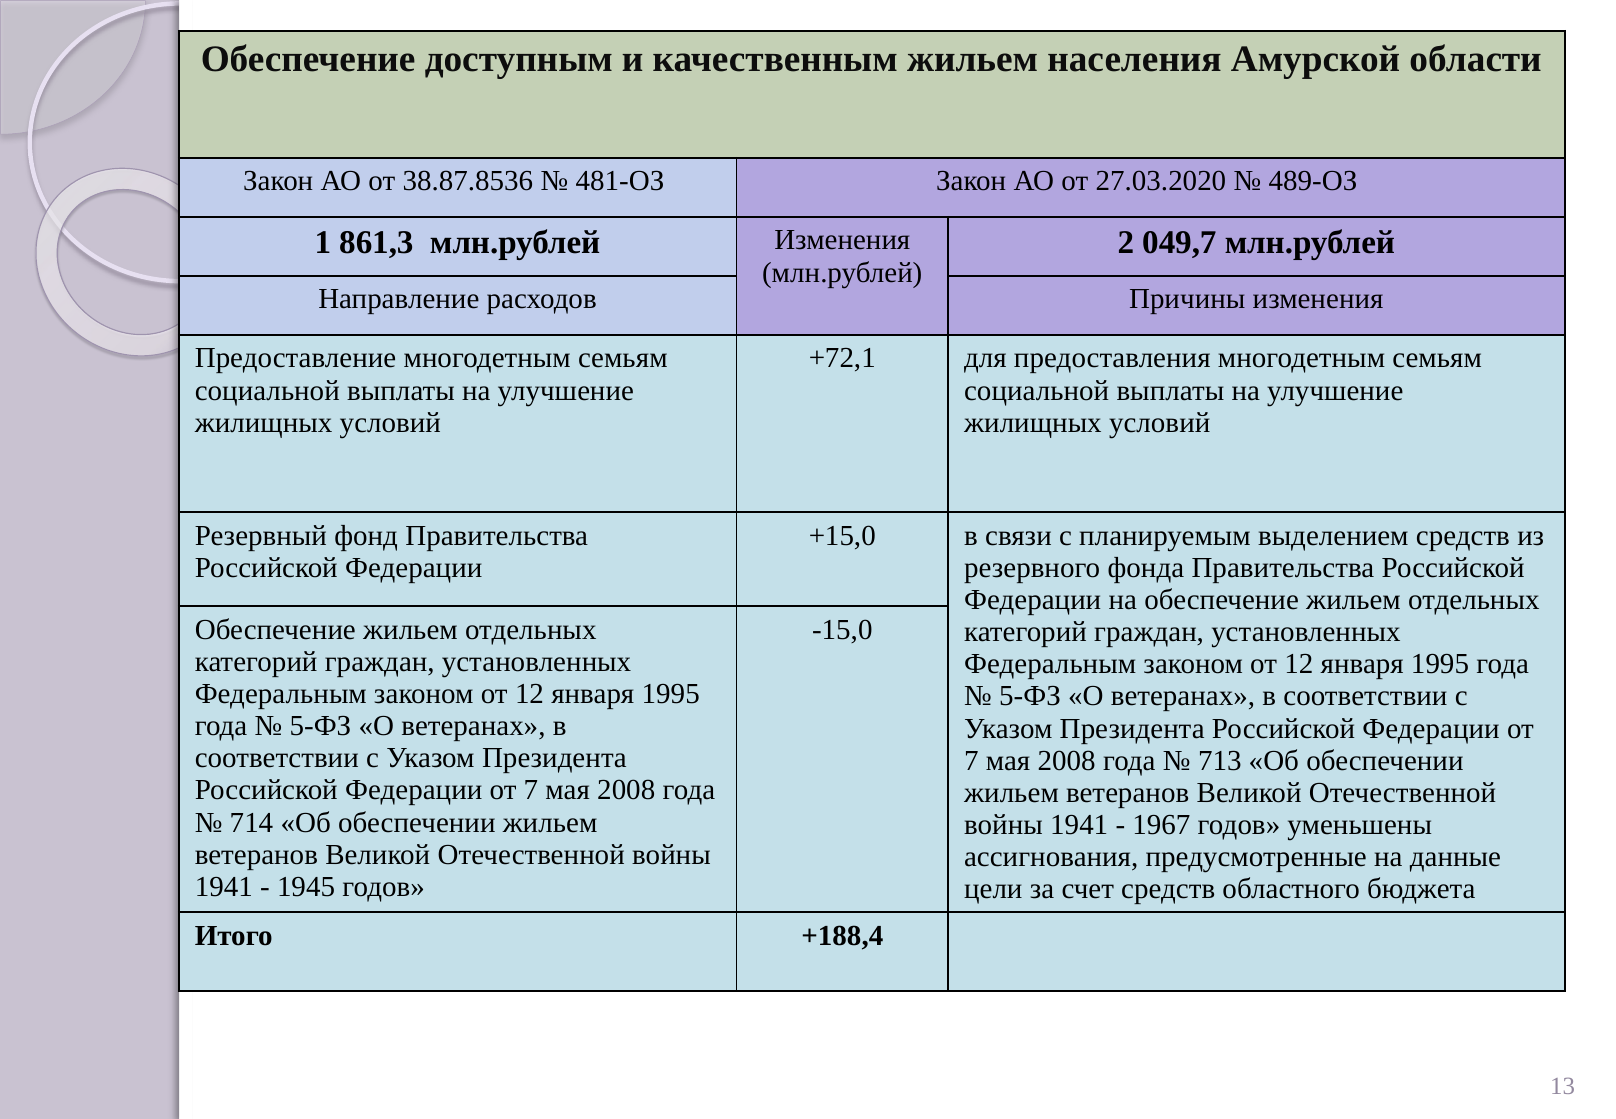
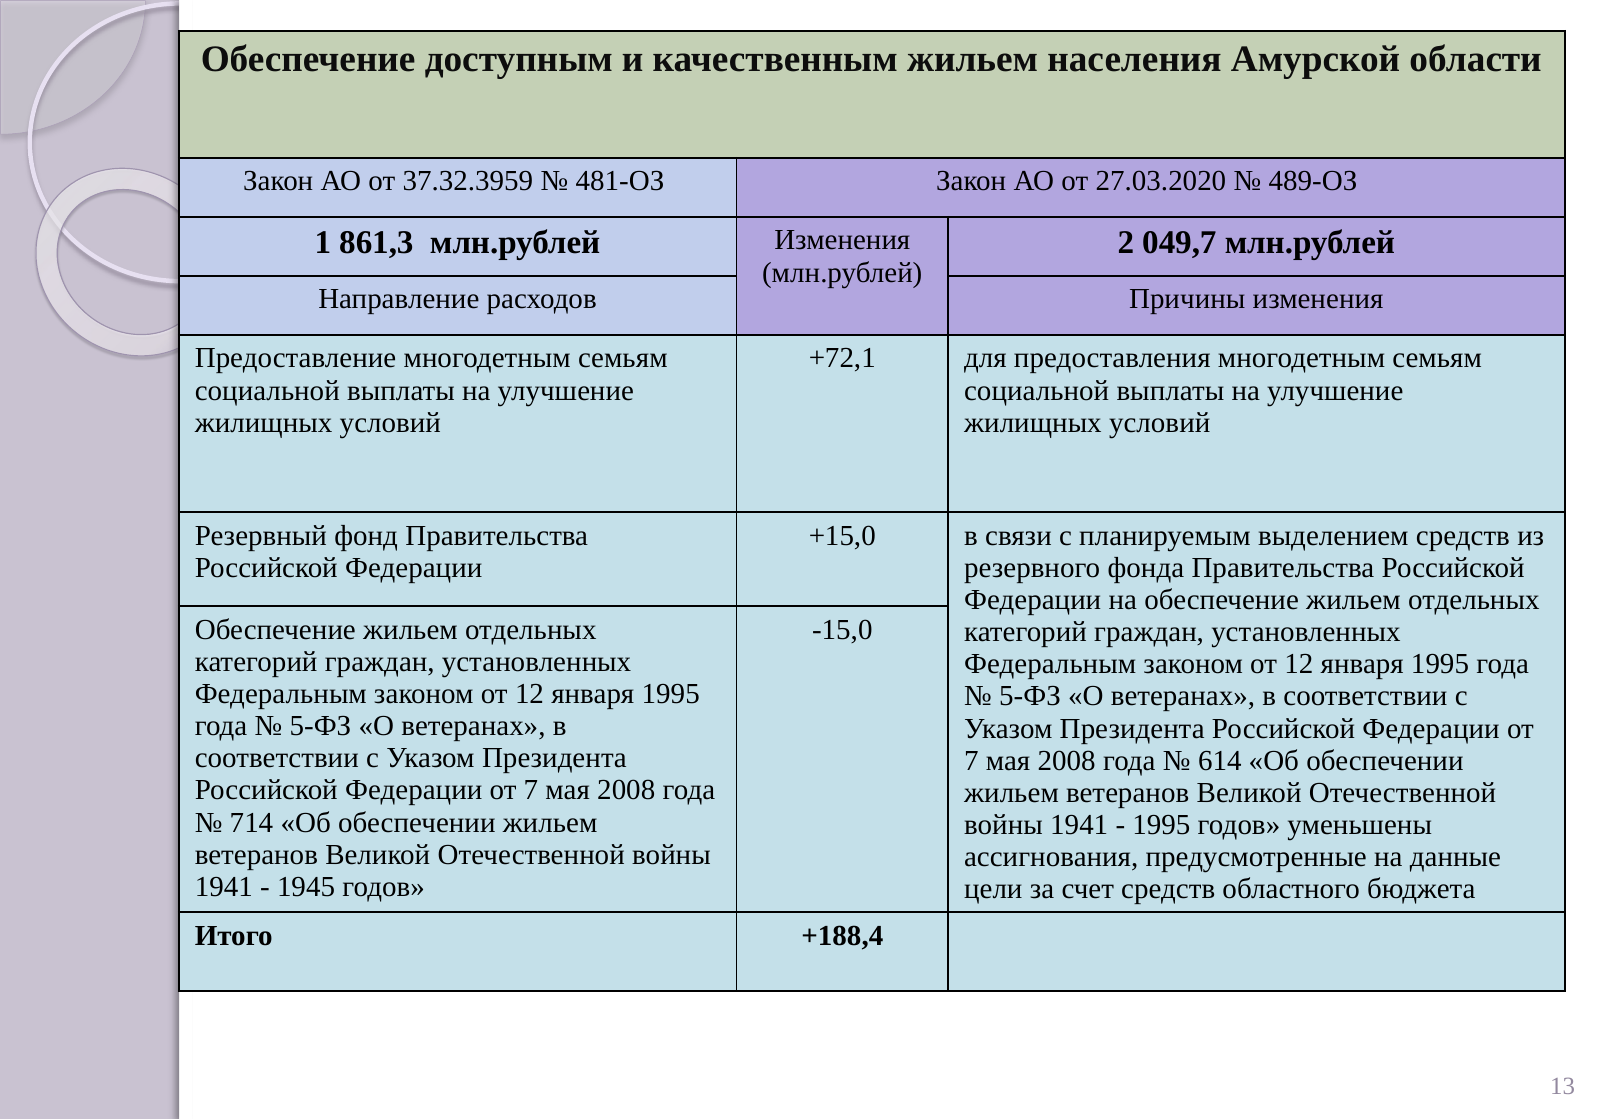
38.87.8536: 38.87.8536 -> 37.32.3959
713: 713 -> 614
1967 at (1161, 825): 1967 -> 1995
